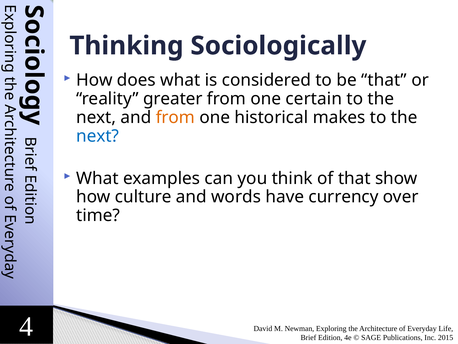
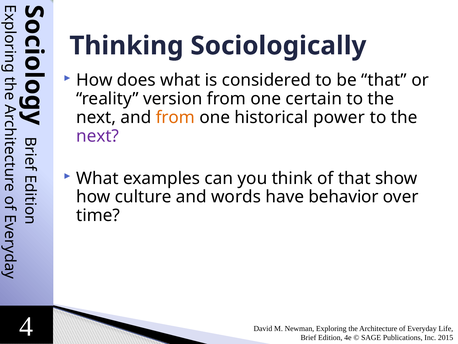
greater: greater -> version
makes: makes -> power
next at (98, 136) colour: blue -> purple
currency: currency -> behavior
